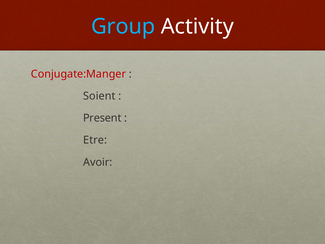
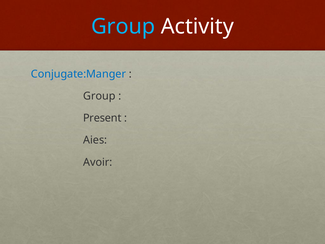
Conjugate:Manger colour: red -> blue
Soient at (99, 96): Soient -> Group
Etre: Etre -> Aies
